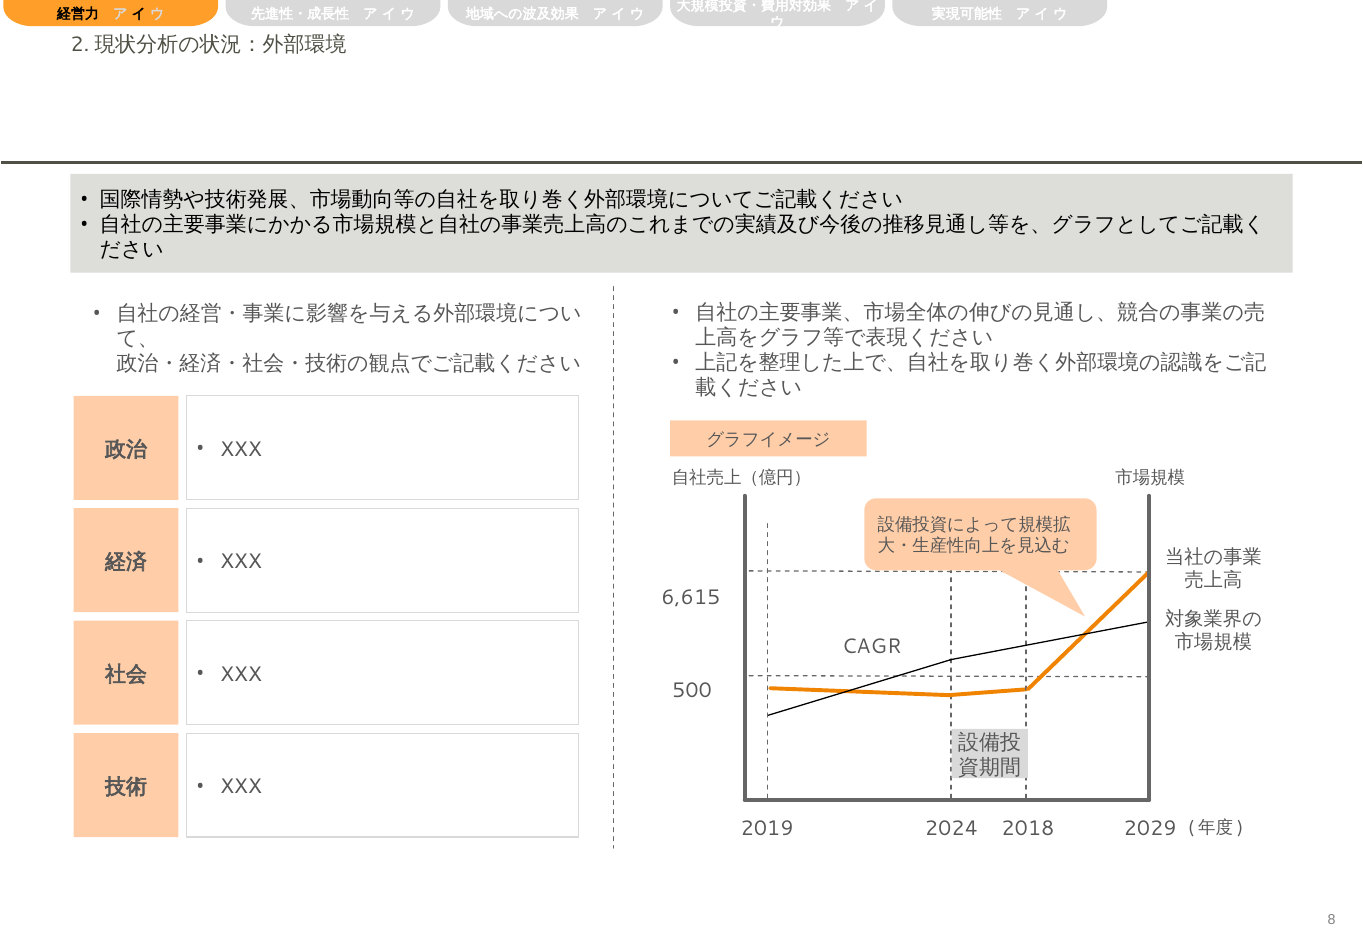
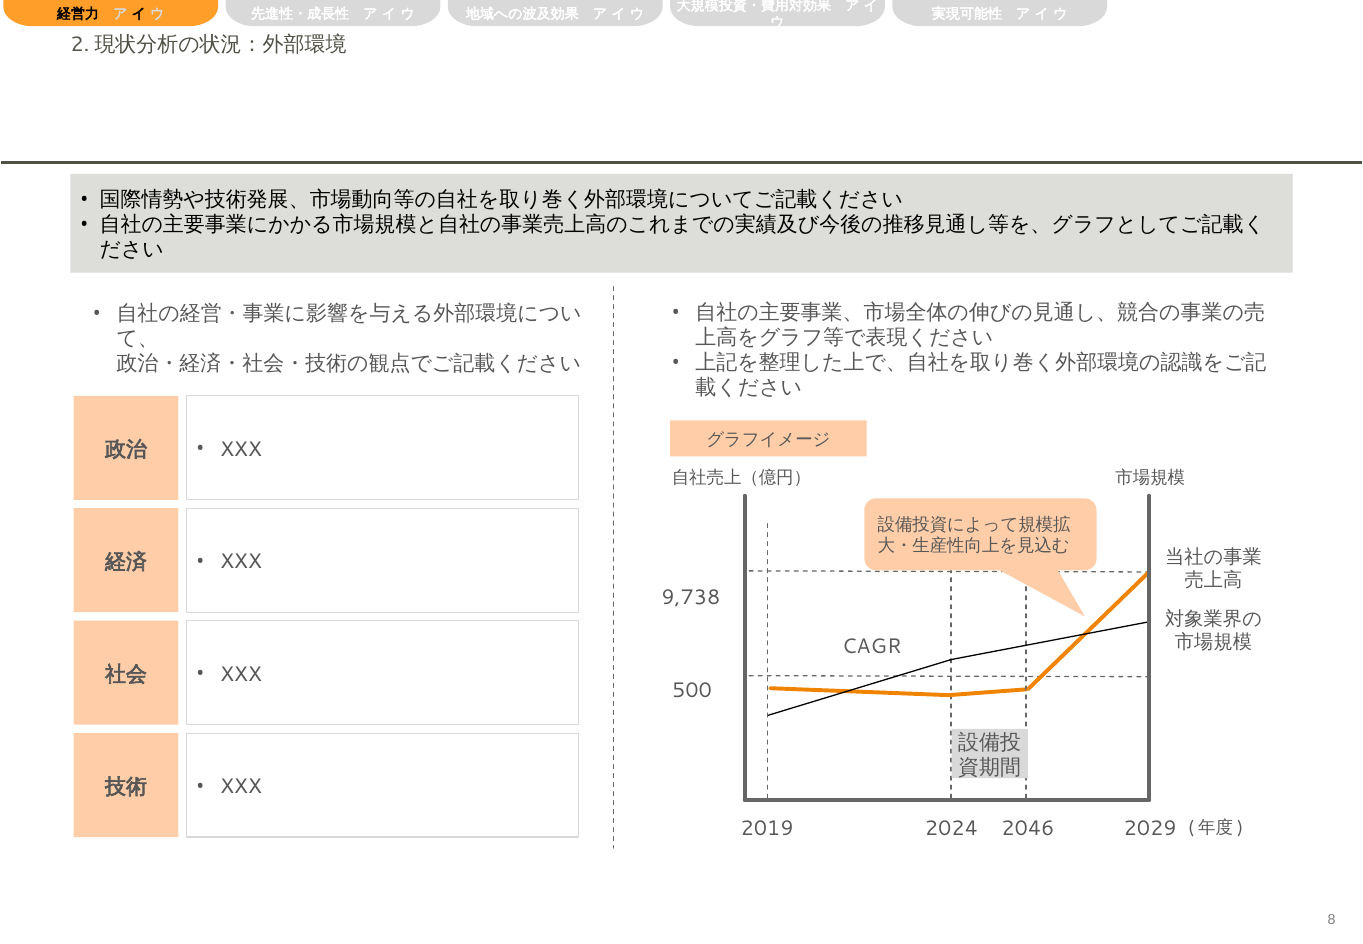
6,615: 6,615 -> 9,738
2018: 2018 -> 2046
